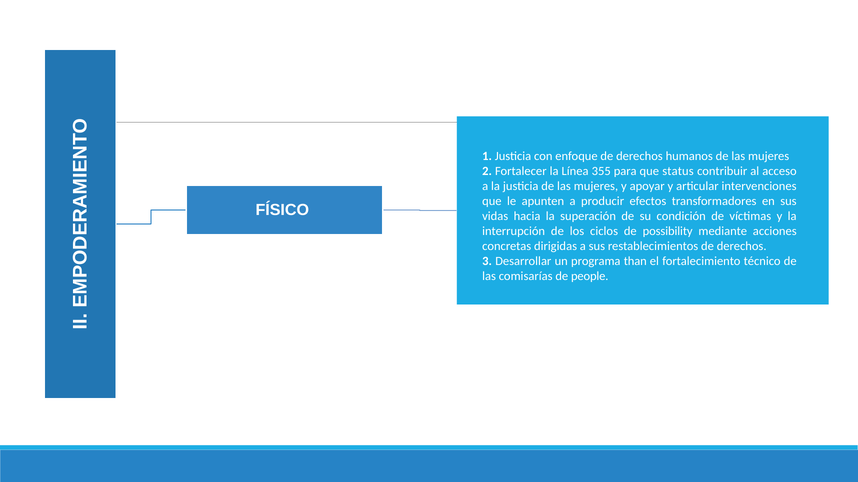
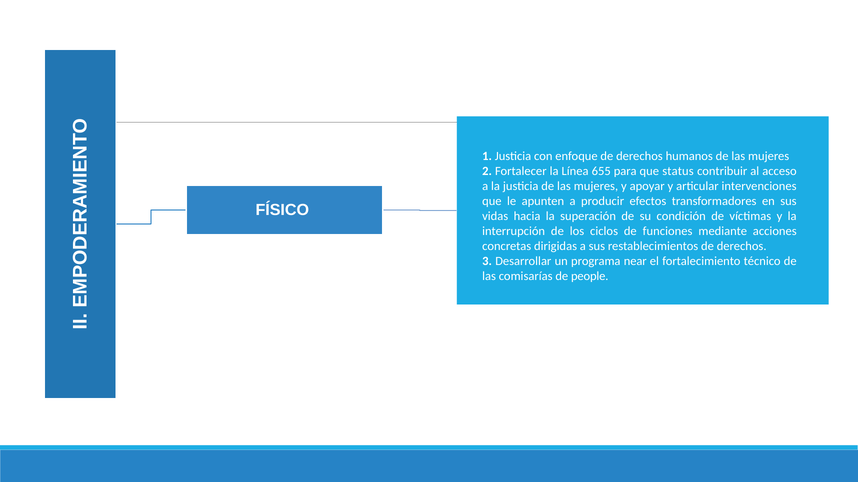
355: 355 -> 655
possibility: possibility -> funciones
than: than -> near
